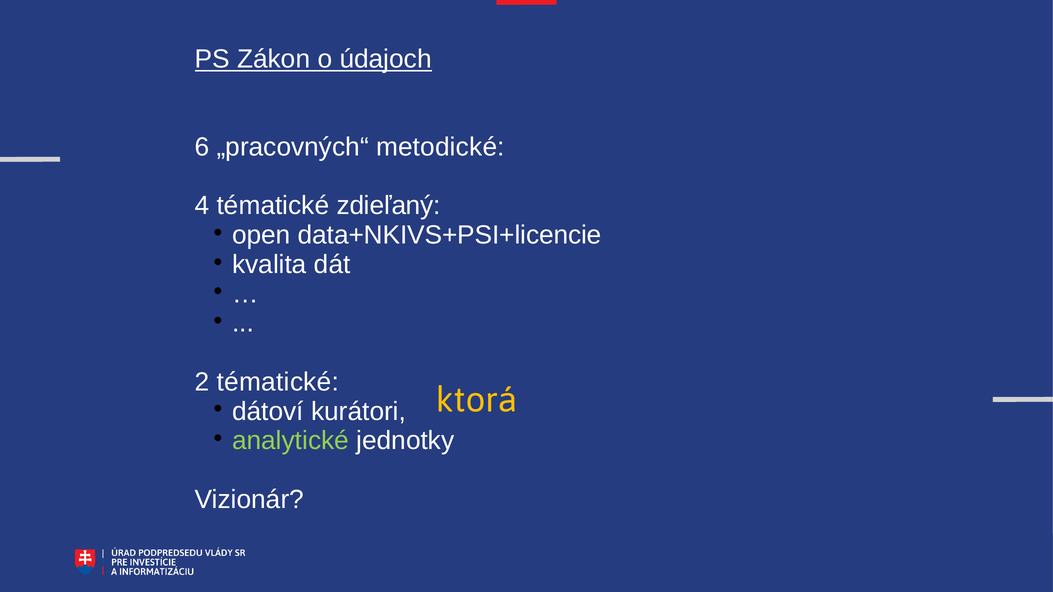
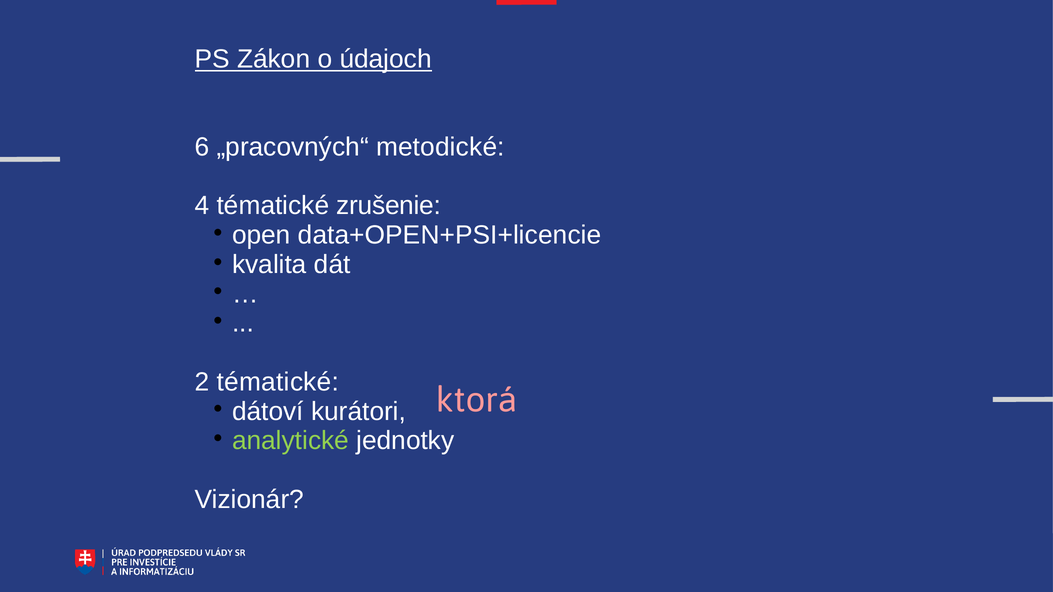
zdieľaný: zdieľaný -> zrušenie
data+NKIVS+PSI+licencie: data+NKIVS+PSI+licencie -> data+OPEN+PSI+licencie
ktorá colour: yellow -> pink
